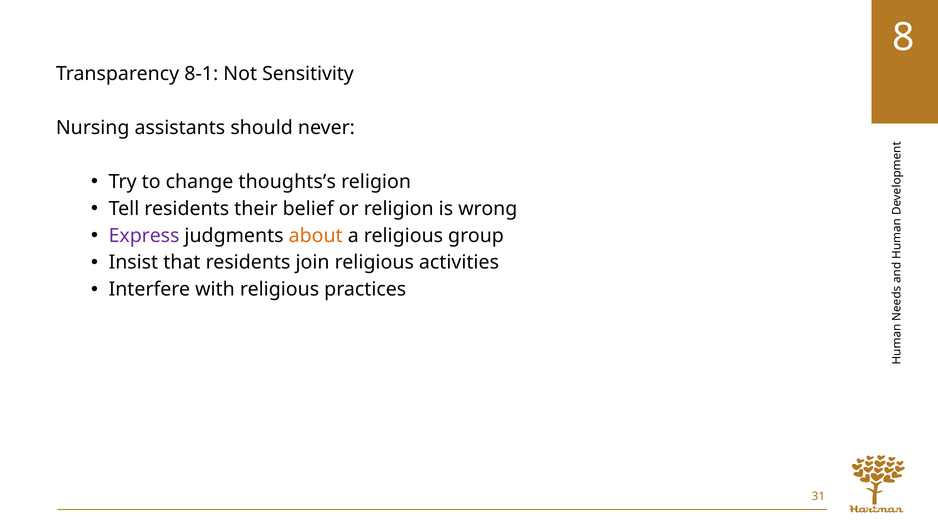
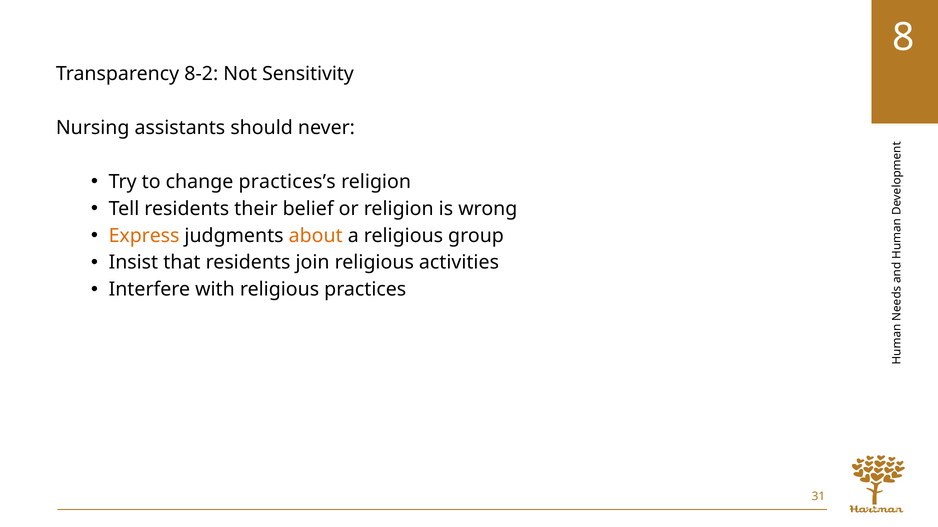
8-1: 8-1 -> 8-2
thoughts’s: thoughts’s -> practices’s
Express colour: purple -> orange
